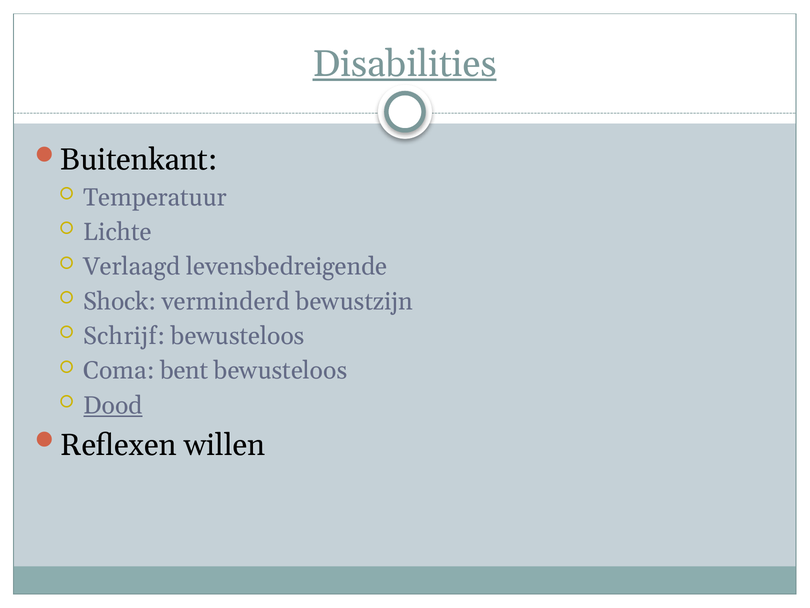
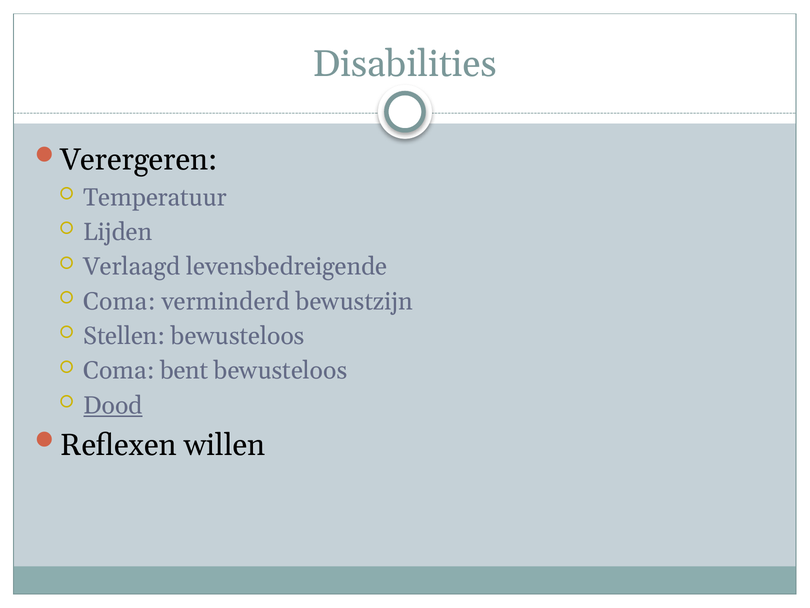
Disabilities underline: present -> none
Buitenkant: Buitenkant -> Verergeren
Lichte: Lichte -> Lijden
Shock at (120, 301): Shock -> Coma
Schrijf: Schrijf -> Stellen
